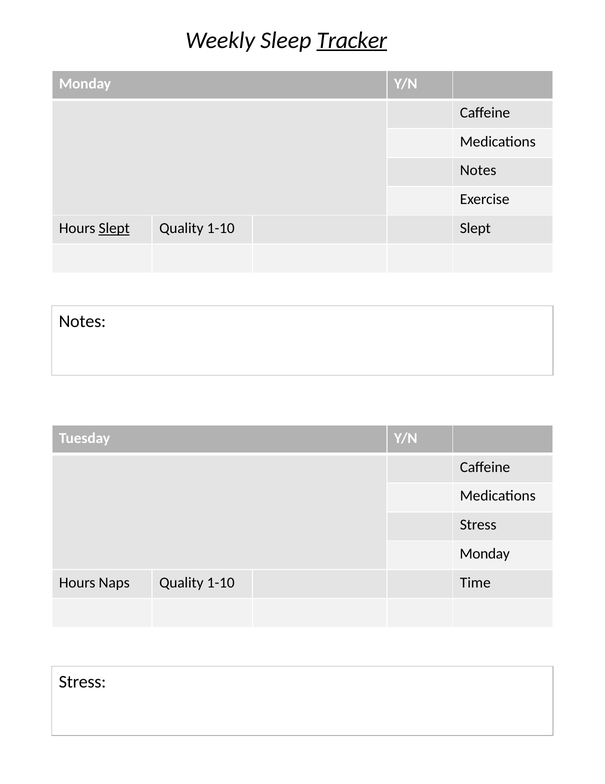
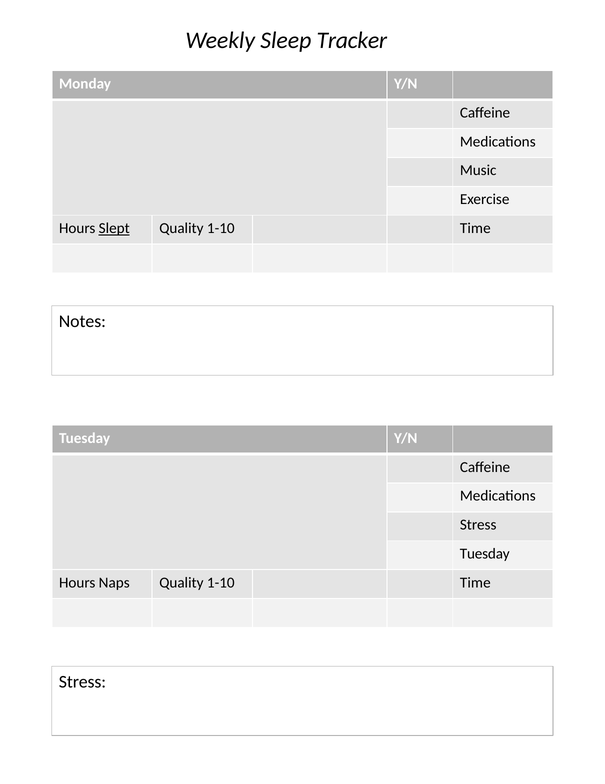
Tracker underline: present -> none
Notes at (478, 170): Notes -> Music
Slept at (475, 228): Slept -> Time
Monday at (485, 553): Monday -> Tuesday
